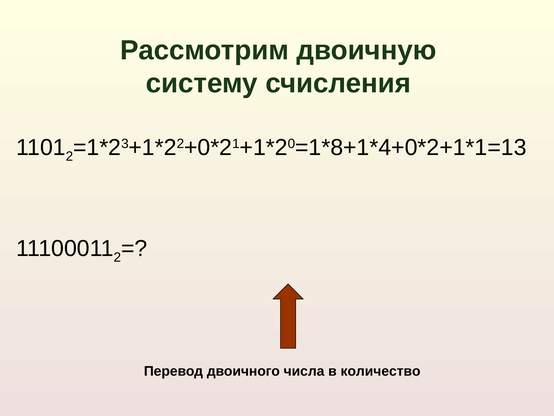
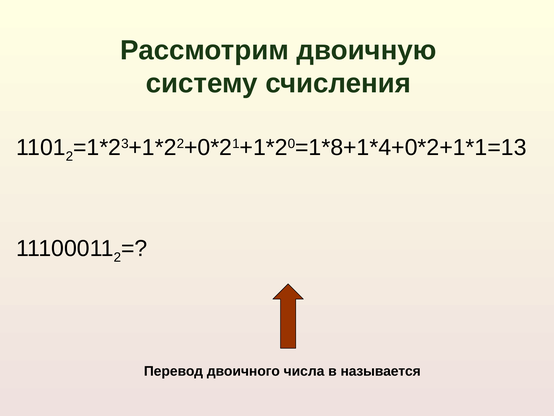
количество: количество -> называется
